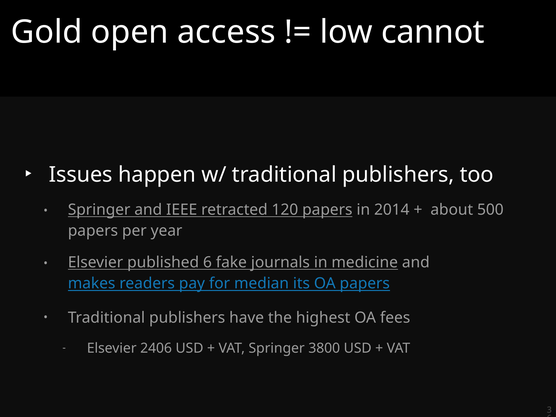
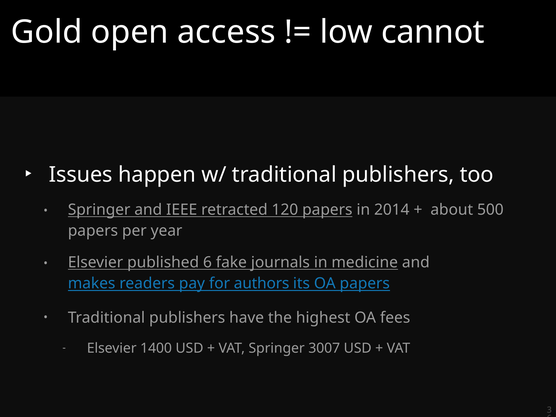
median: median -> authors
2406: 2406 -> 1400
3800: 3800 -> 3007
